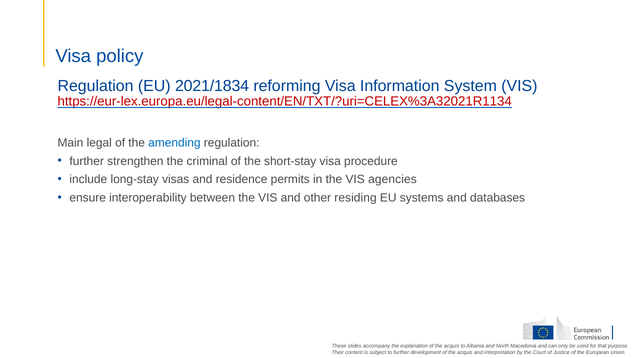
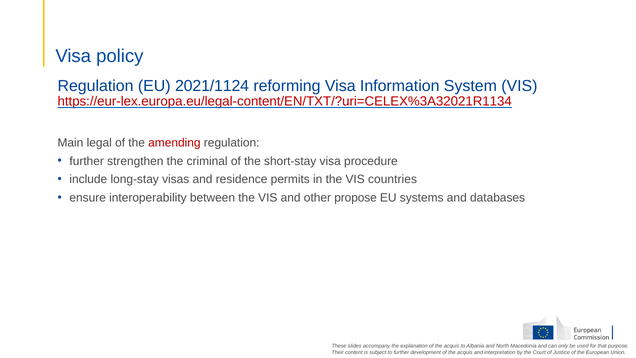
2021/1834: 2021/1834 -> 2021/1124
amending colour: blue -> red
agencies: agencies -> countries
residing: residing -> propose
